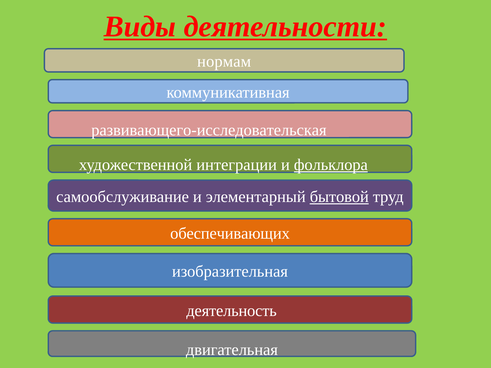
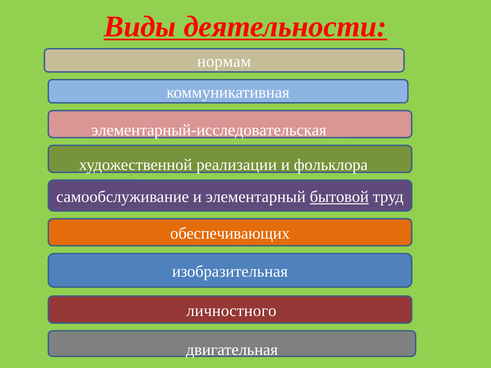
развивающего-исследовательская: развивающего-исследовательская -> элементарный-исследовательская
интеграции: интеграции -> реализации
фольклора underline: present -> none
деятельность: деятельность -> личностного
